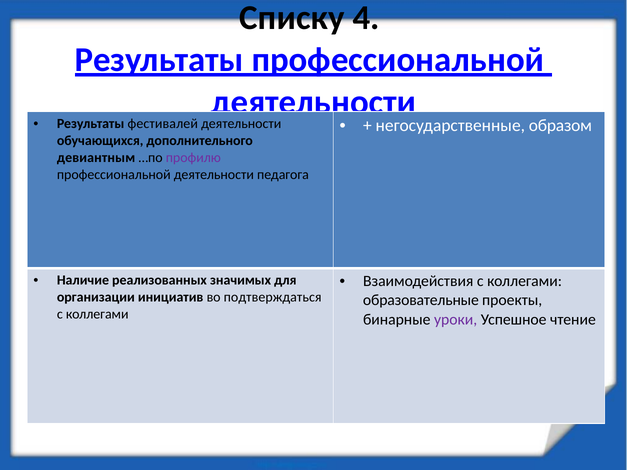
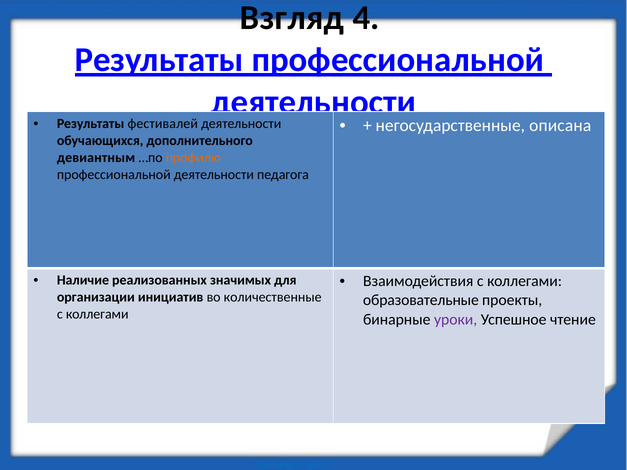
Списку: Списку -> Взгляд
образом: образом -> описана
профилю colour: purple -> orange
подтверждаться: подтверждаться -> количественные
